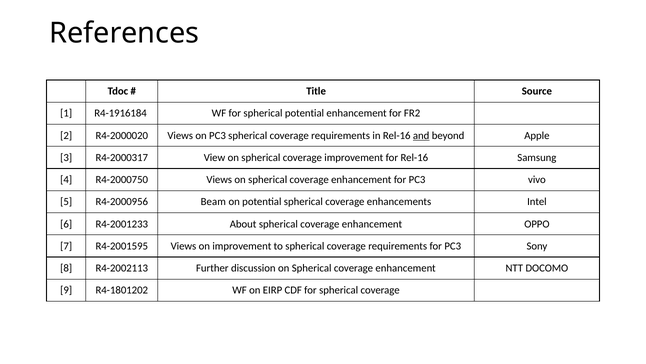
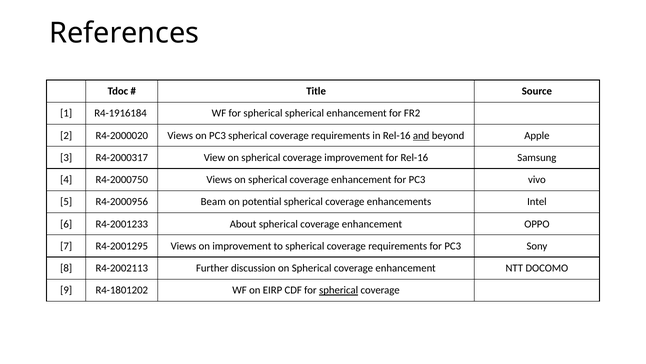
spherical potential: potential -> spherical
R4-2001595: R4-2001595 -> R4-2001295
spherical at (339, 290) underline: none -> present
